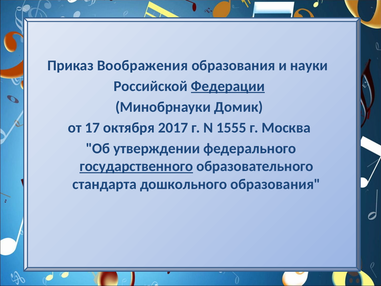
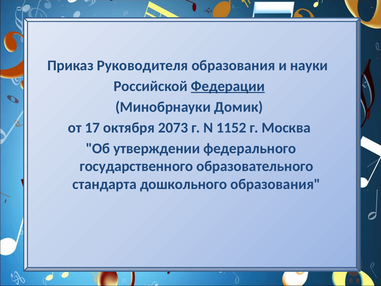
Воображения: Воображения -> Руководителя
2017: 2017 -> 2073
1555: 1555 -> 1152
государственного underline: present -> none
